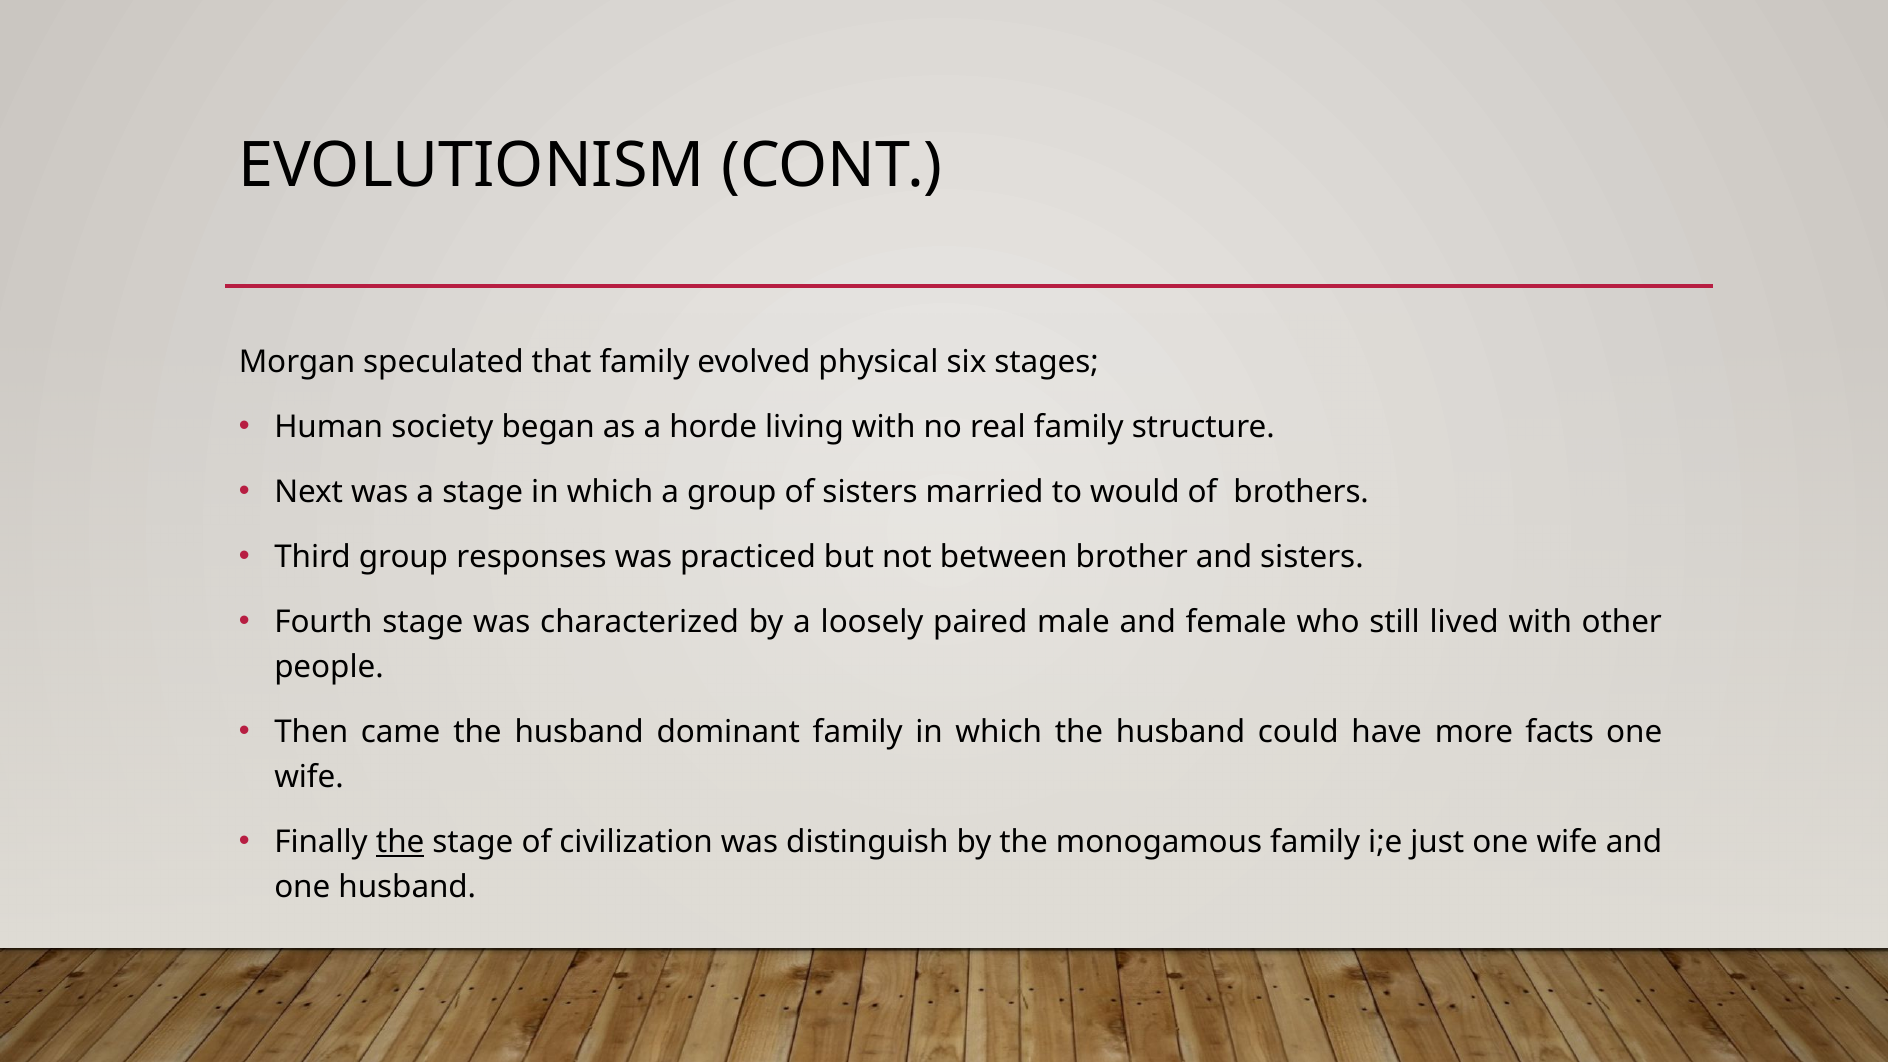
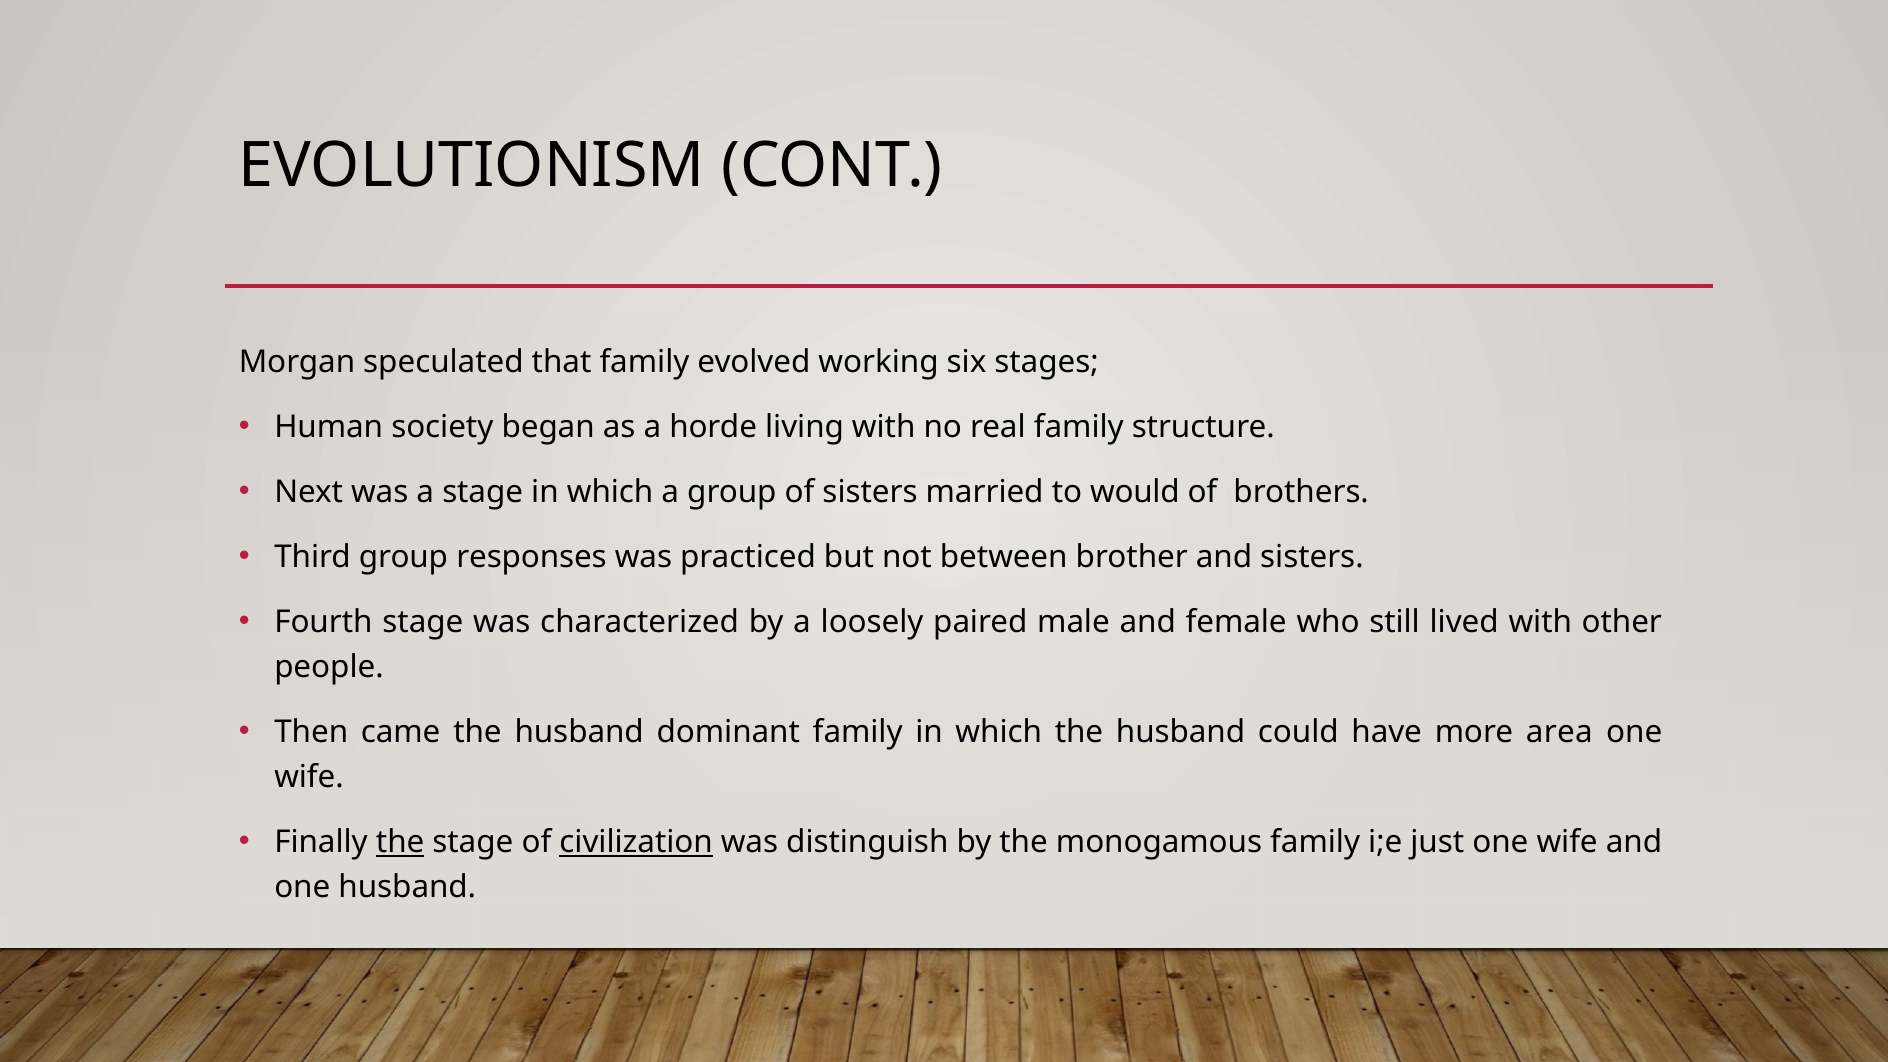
physical: physical -> working
facts: facts -> area
civilization underline: none -> present
